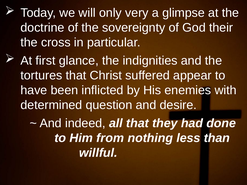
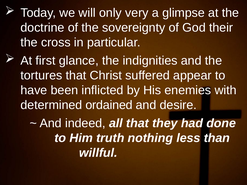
question: question -> ordained
from: from -> truth
